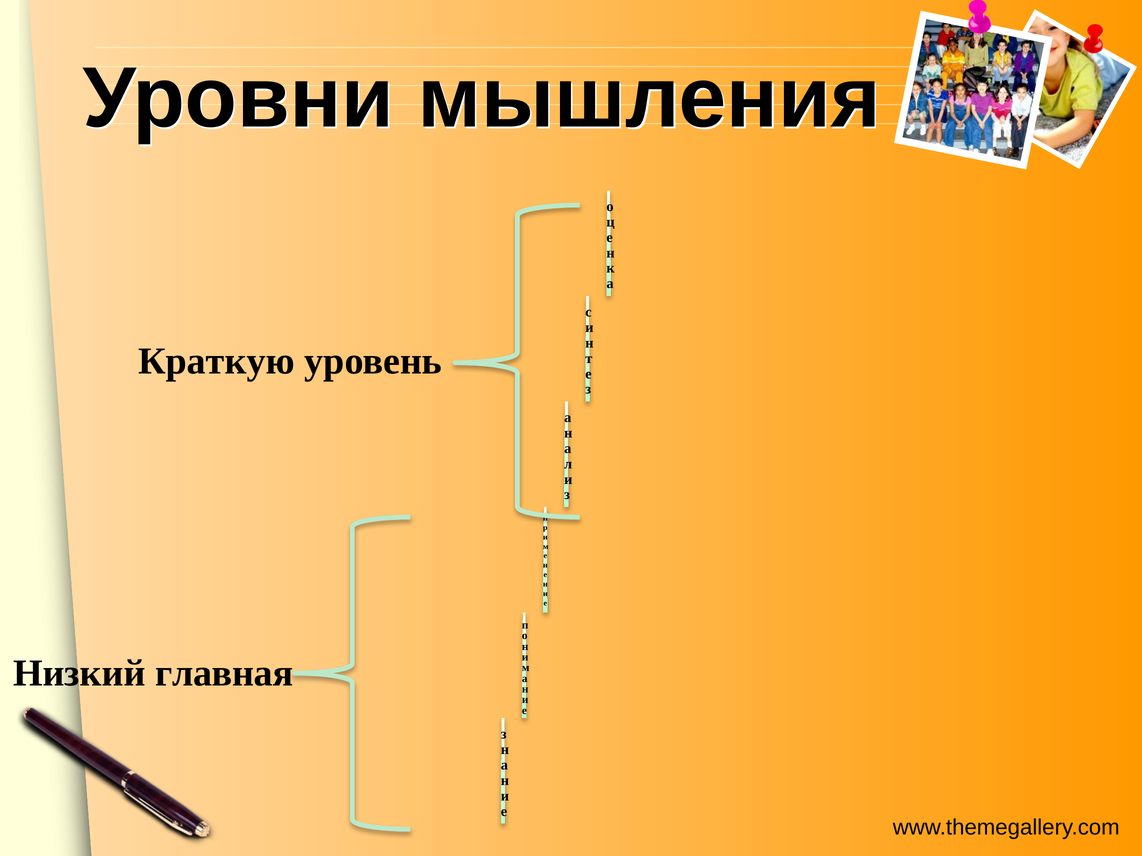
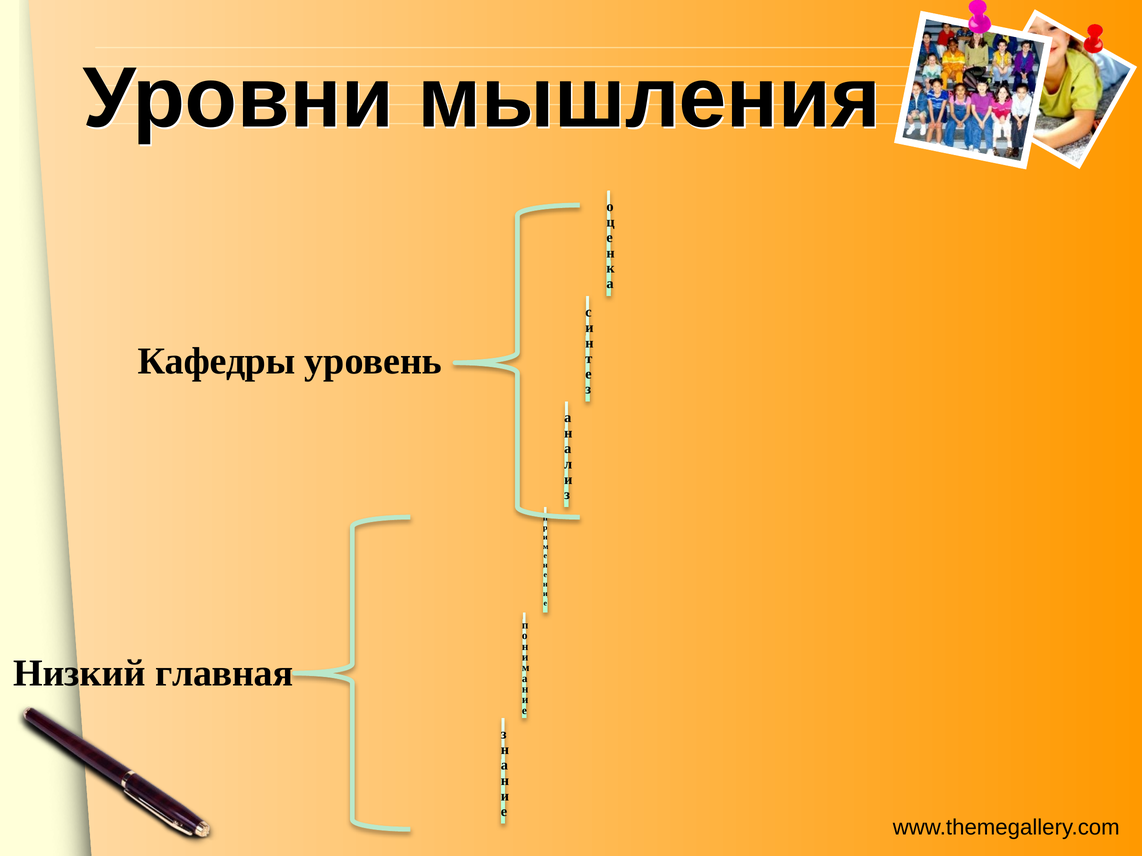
Краткую: Краткую -> Кафедры
